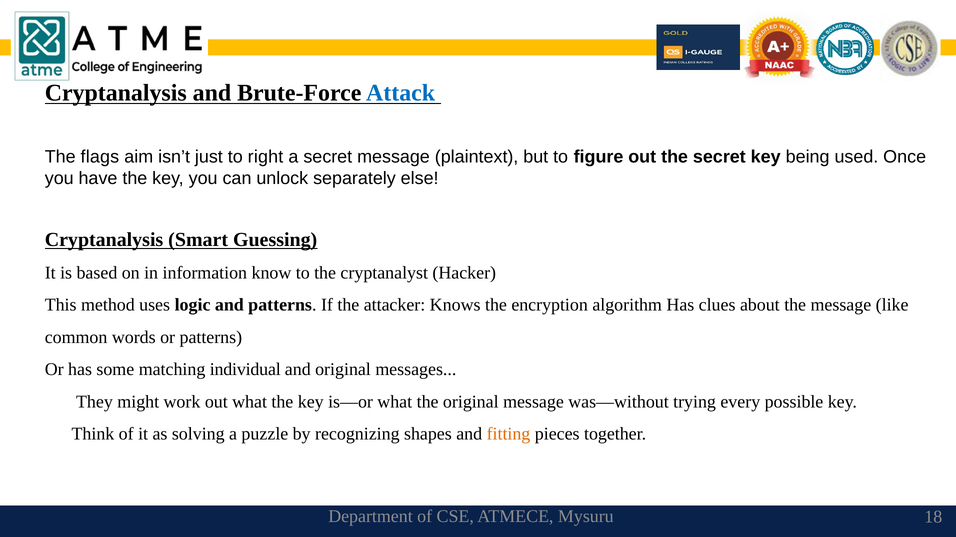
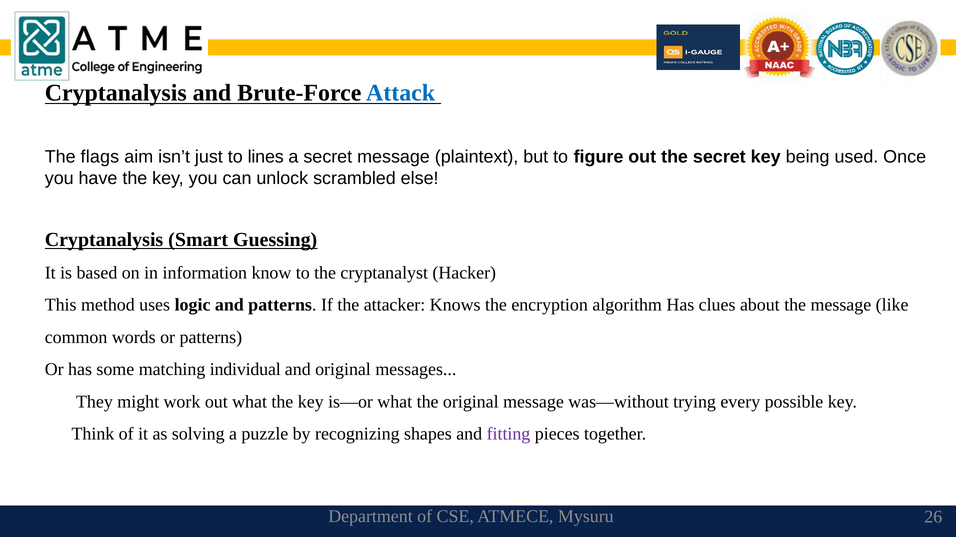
right: right -> lines
separately: separately -> scrambled
fitting colour: orange -> purple
18: 18 -> 26
